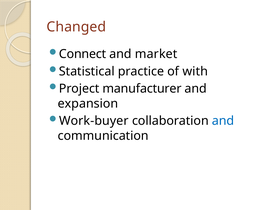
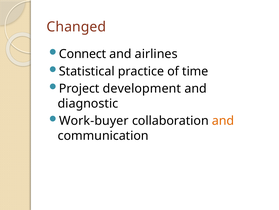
market: market -> airlines
with: with -> time
manufacturer: manufacturer -> development
expansion: expansion -> diagnostic
and at (223, 120) colour: blue -> orange
